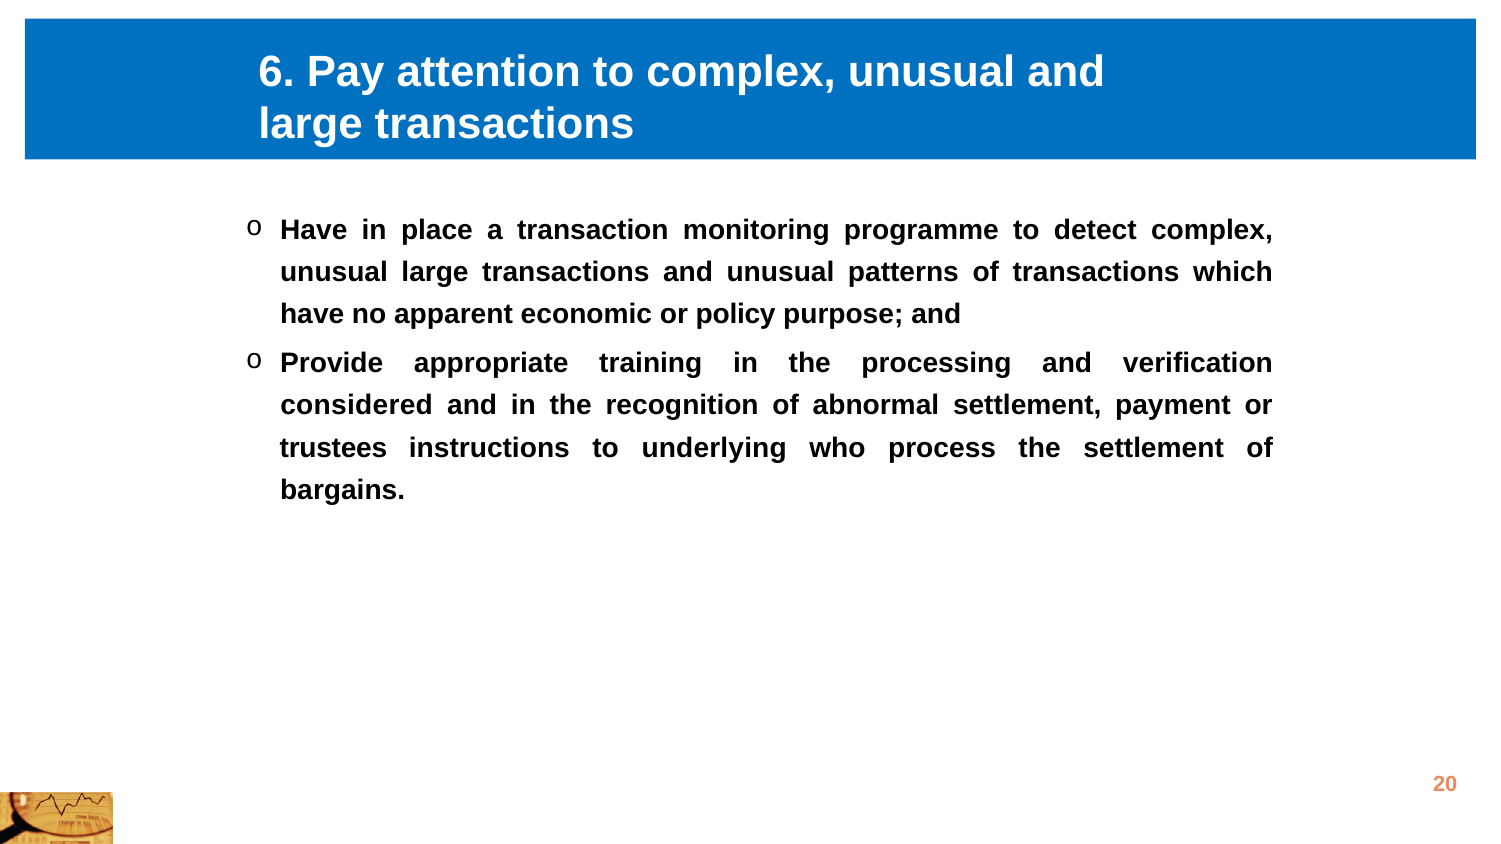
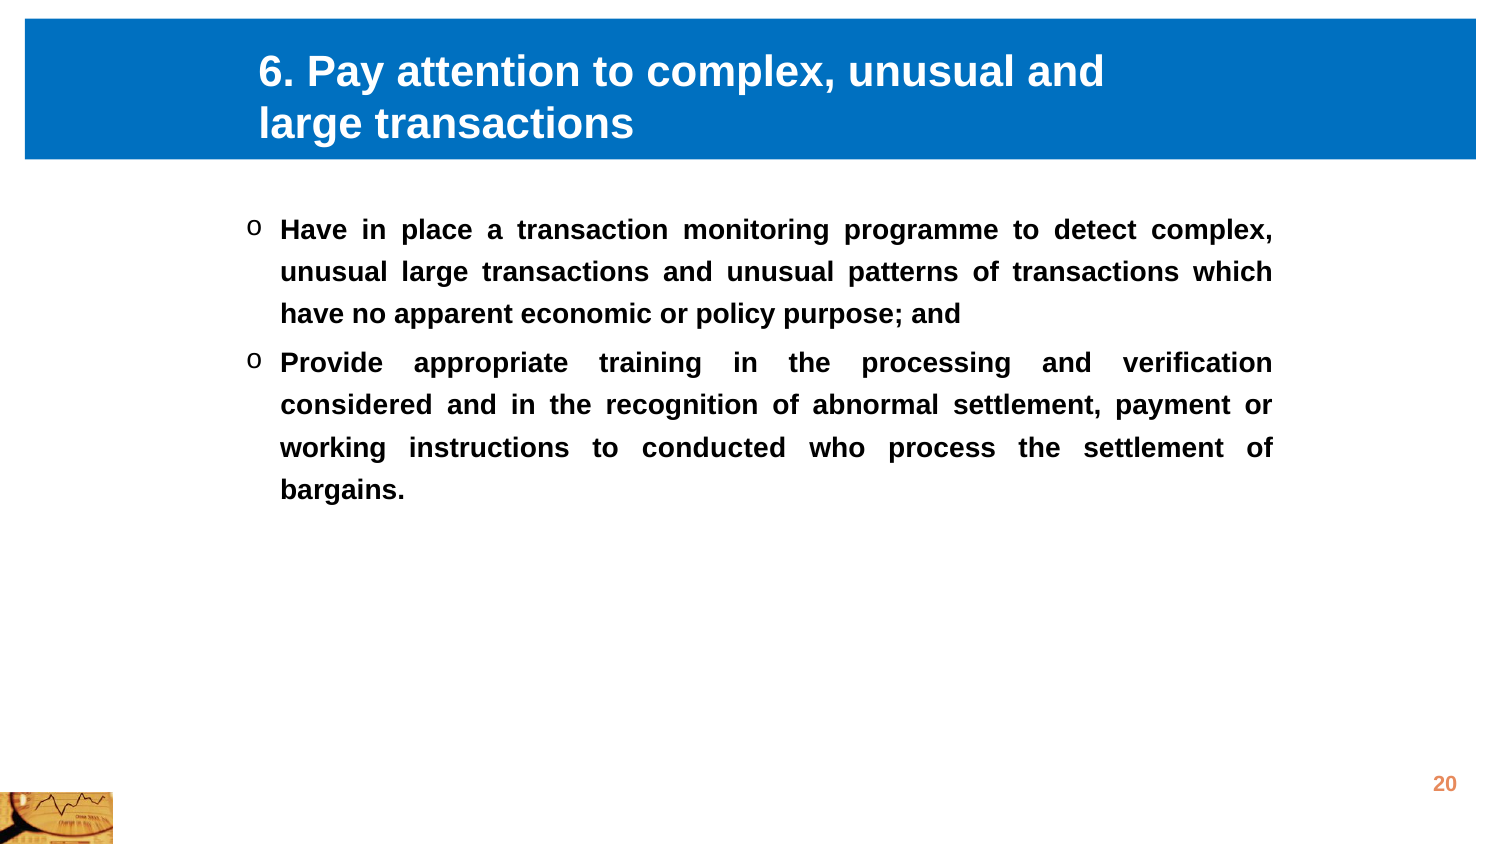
trustees: trustees -> working
underlying: underlying -> conducted
